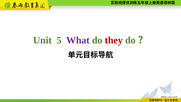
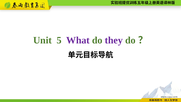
they colour: red -> purple
